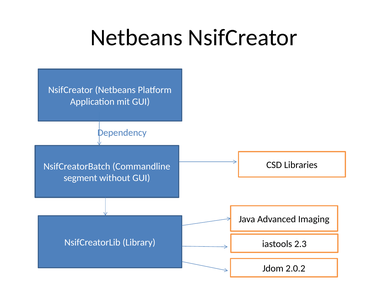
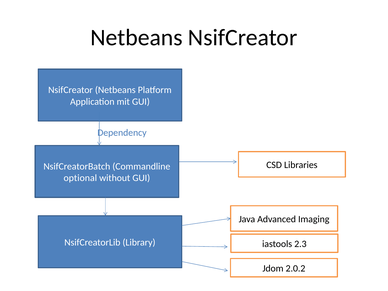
segment: segment -> optional
